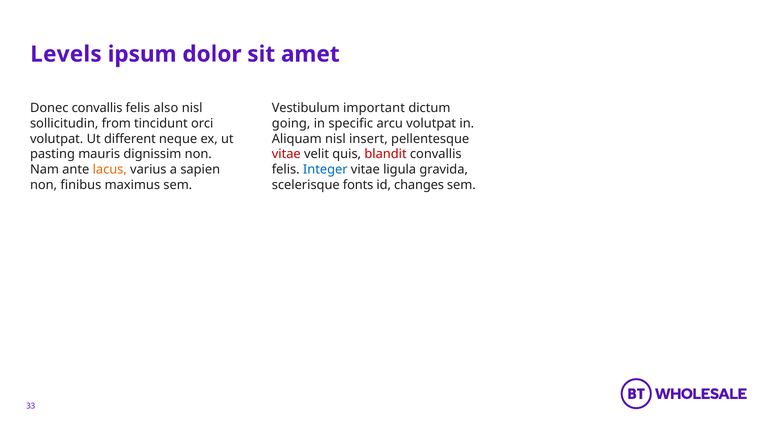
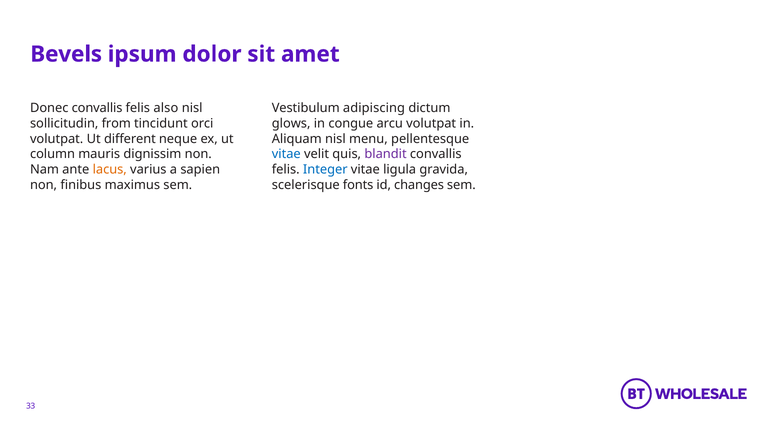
Levels: Levels -> Bevels
important: important -> adipiscing
going: going -> glows
specific: specific -> congue
insert: insert -> menu
pasting: pasting -> column
vitae at (286, 154) colour: red -> blue
blandit colour: red -> purple
